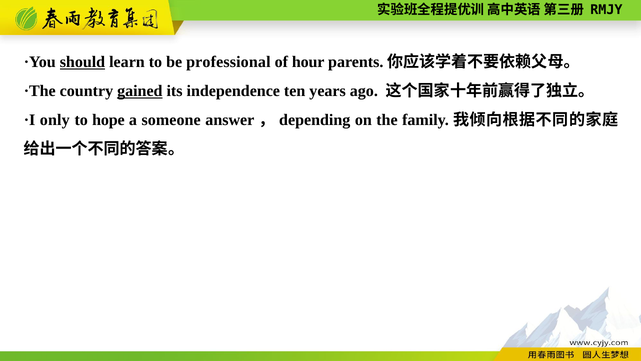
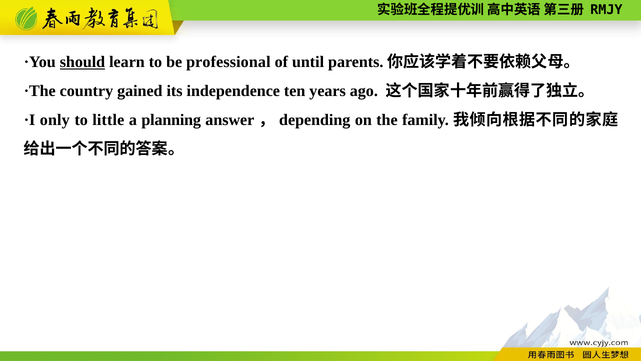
hour: hour -> until
gained underline: present -> none
hope: hope -> little
someone: someone -> planning
